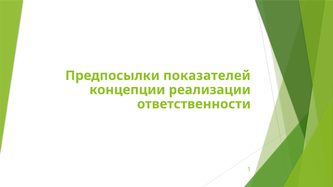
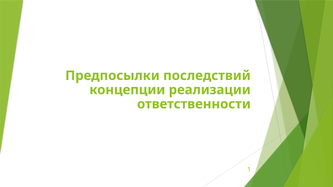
показателей: показателей -> последствий
